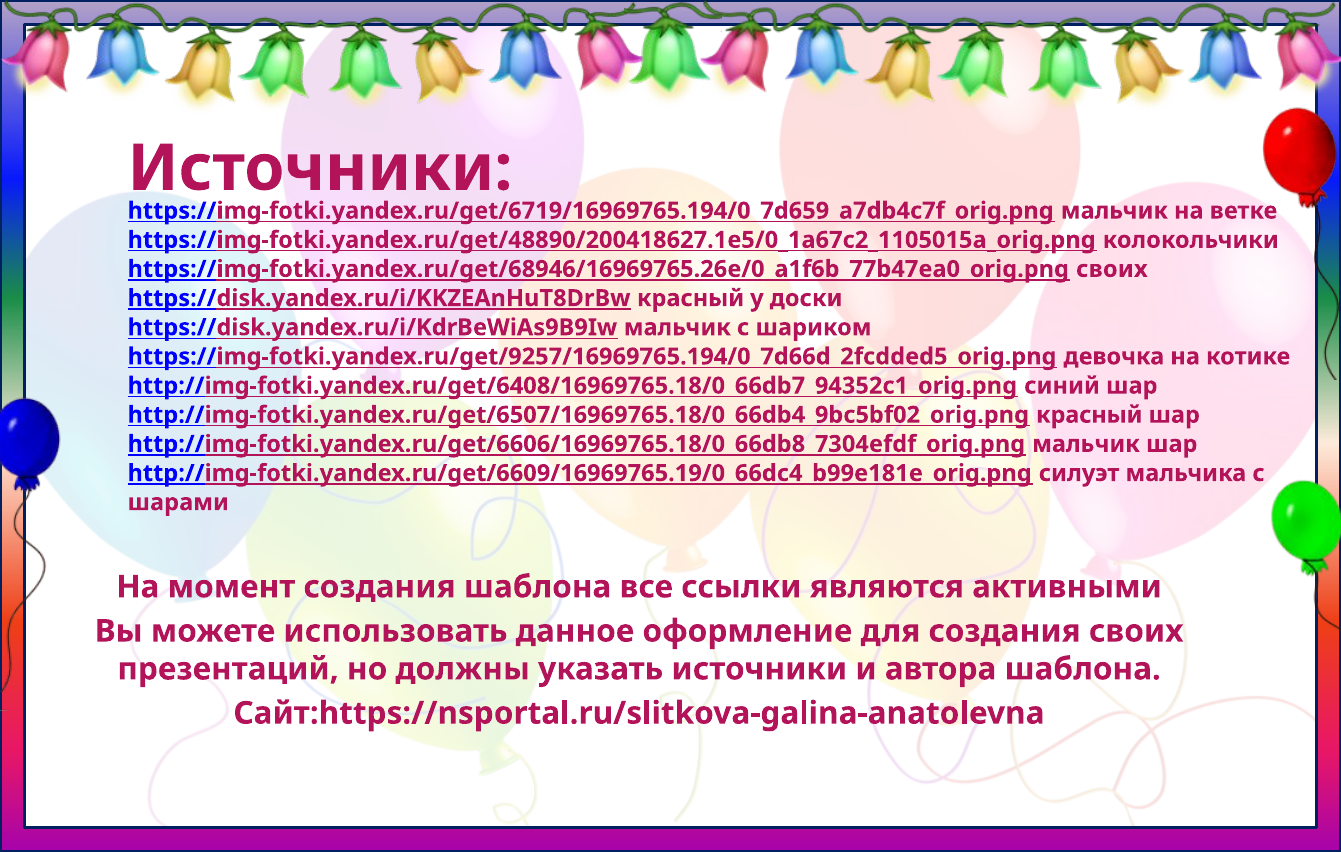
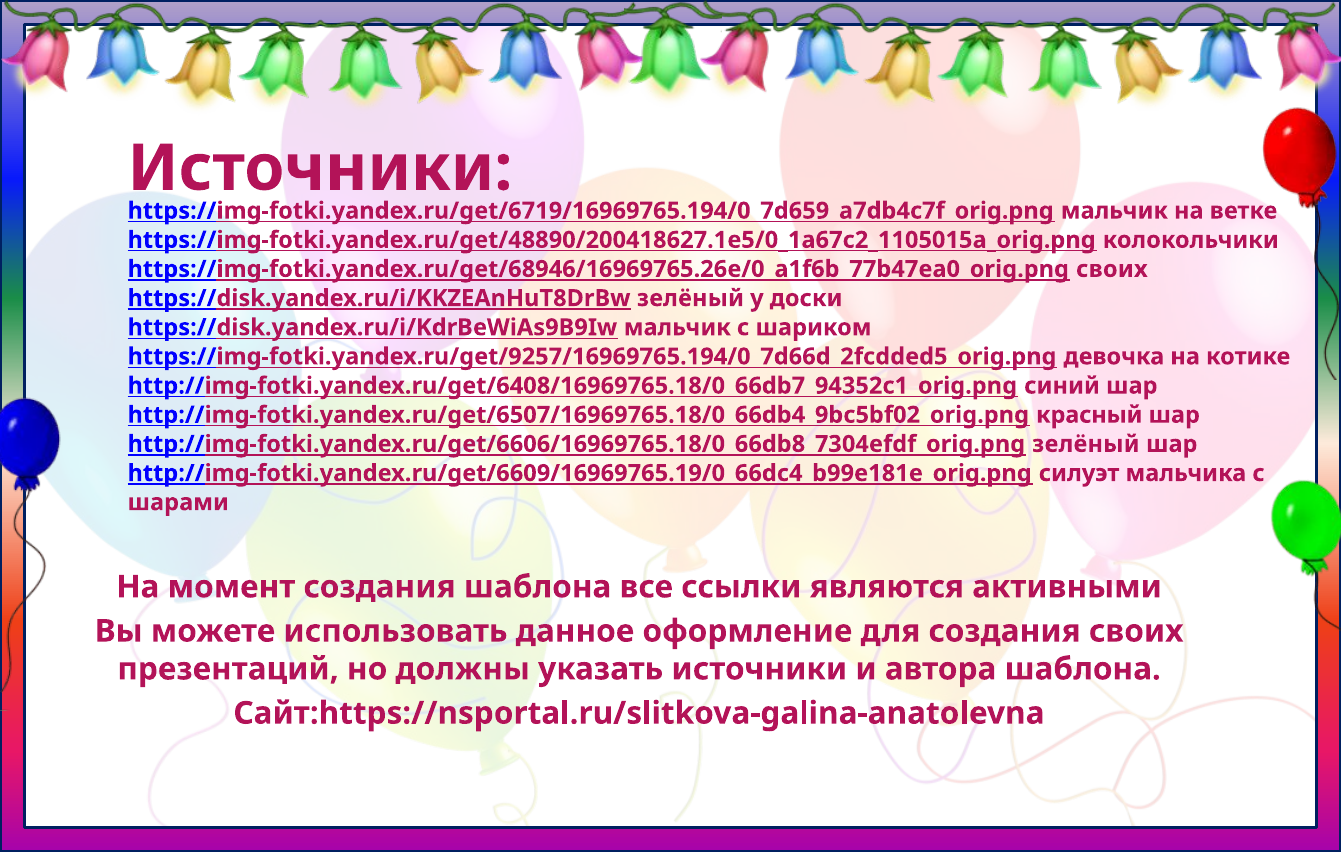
https://disk.yandex.ru/i/KKZEAnHuT8DrBw красный: красный -> зелёный
http://img-fotki.yandex.ru/get/6606/16969765.18/0_66db8_7304efdf_orig.png мальчик: мальчик -> зелёный
